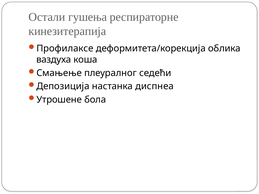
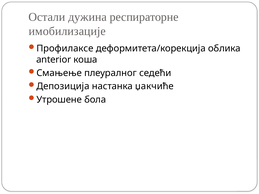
гушења: гушења -> дужина
кинезитерапија: кинезитерапија -> имобилизације
ваздуха: ваздуха -> anterior
диспнеа: диспнеа -> џакчиће
